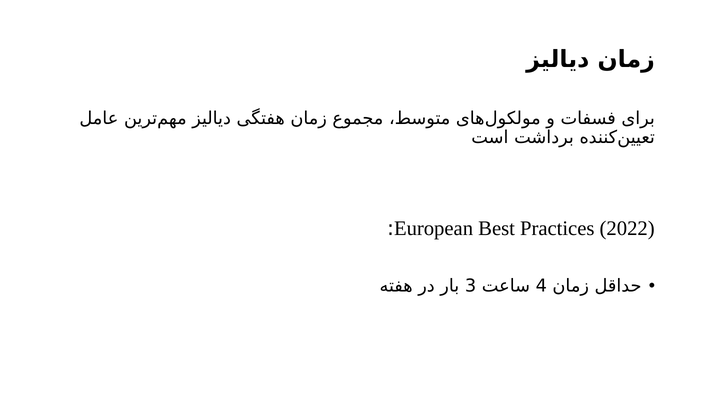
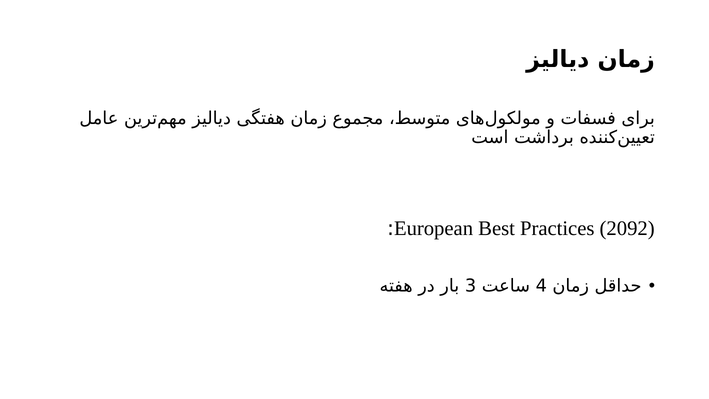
2022: 2022 -> 2092
